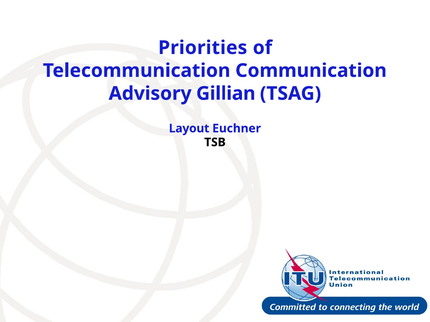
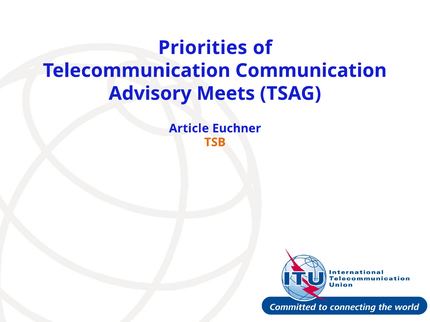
Gillian: Gillian -> Meets
Layout: Layout -> Article
TSB colour: black -> orange
